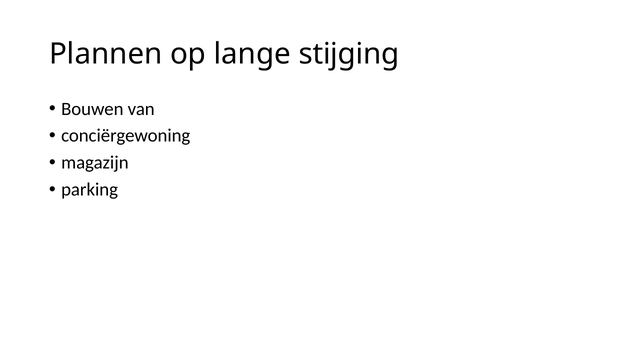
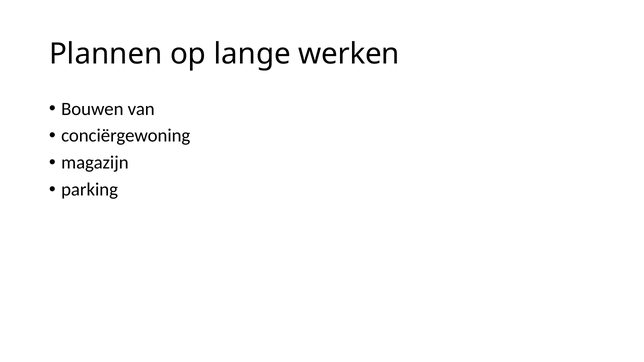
stijging: stijging -> werken
